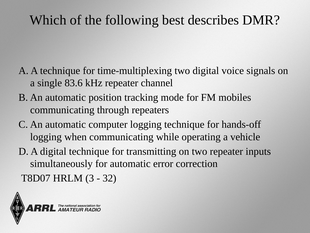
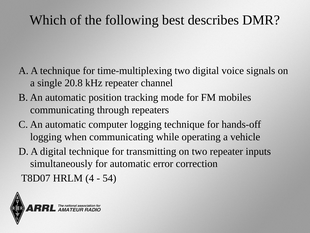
83.6: 83.6 -> 20.8
3: 3 -> 4
32: 32 -> 54
